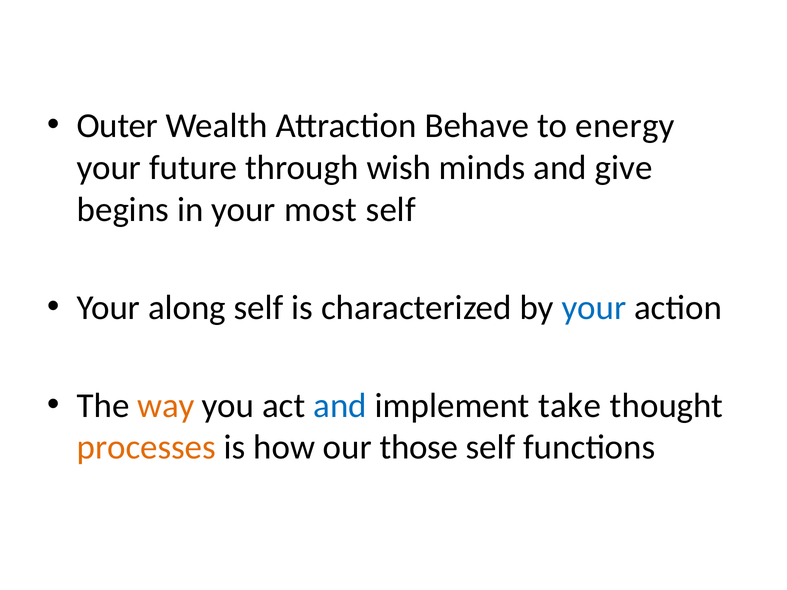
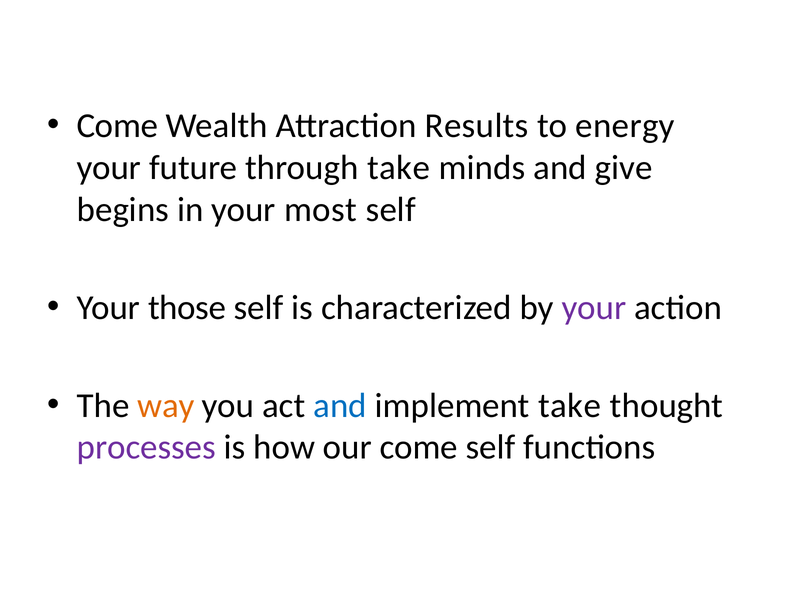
Outer at (117, 126): Outer -> Come
Behave: Behave -> Results
through wish: wish -> take
along: along -> those
your at (594, 308) colour: blue -> purple
processes colour: orange -> purple
our those: those -> come
